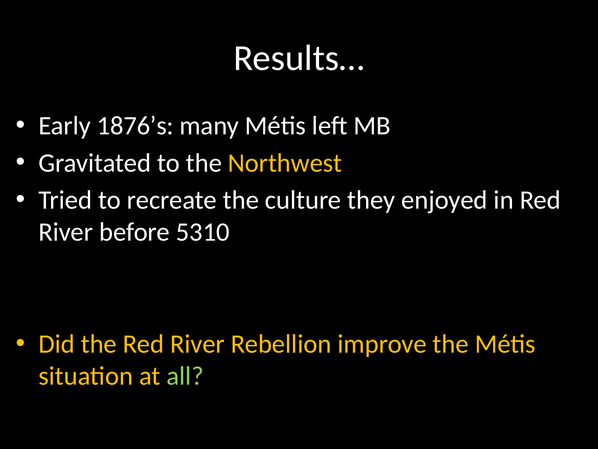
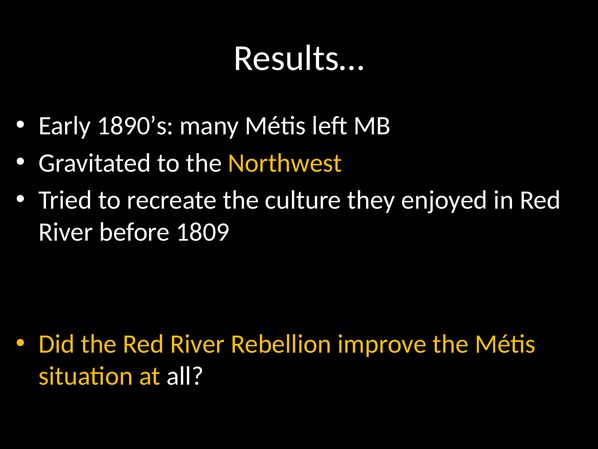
1876’s: 1876’s -> 1890’s
5310: 5310 -> 1809
all colour: light green -> white
